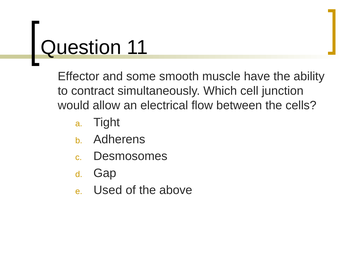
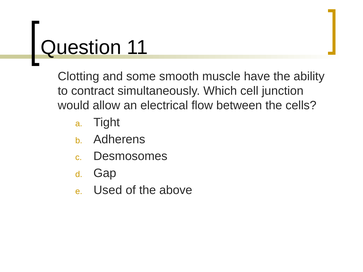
Effector: Effector -> Clotting
